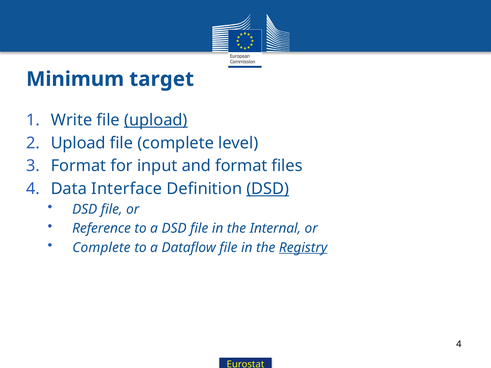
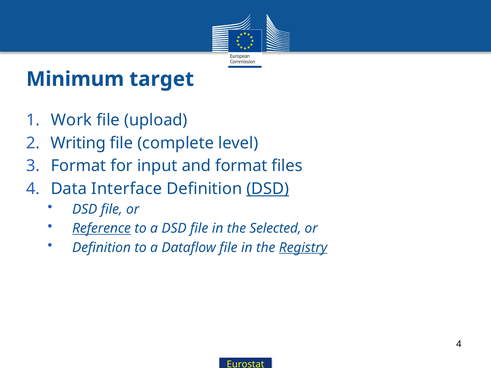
Write: Write -> Work
upload at (156, 120) underline: present -> none
Upload at (78, 143): Upload -> Writing
Reference underline: none -> present
Internal: Internal -> Selected
Complete at (101, 248): Complete -> Definition
